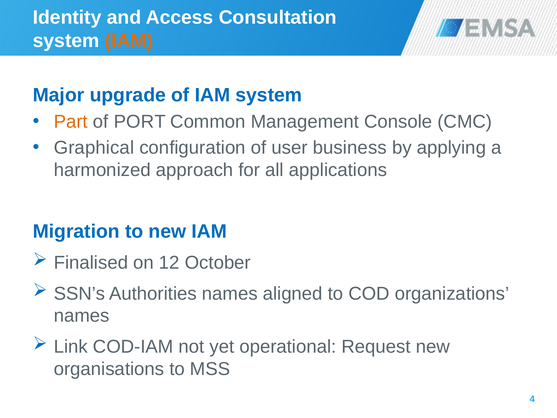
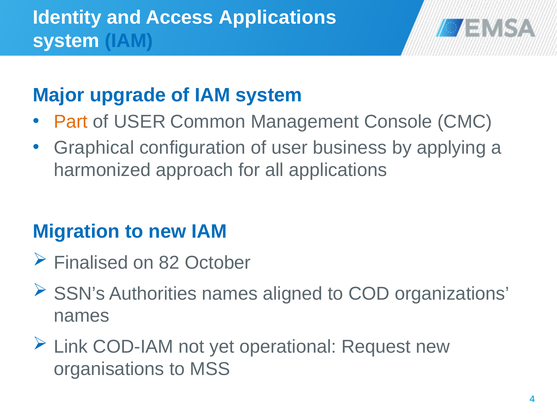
Access Consultation: Consultation -> Applications
IAM at (129, 41) colour: orange -> blue
PORT at (140, 122): PORT -> USER
12: 12 -> 82
